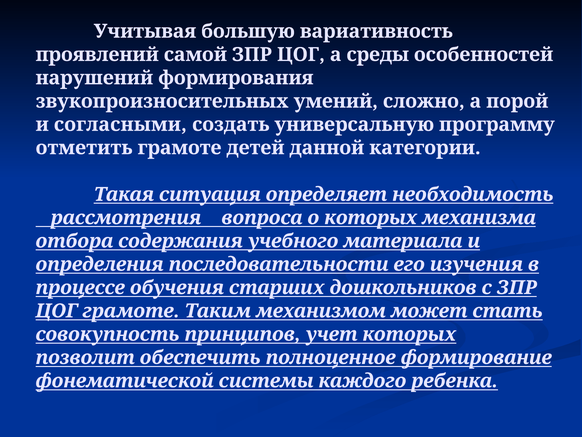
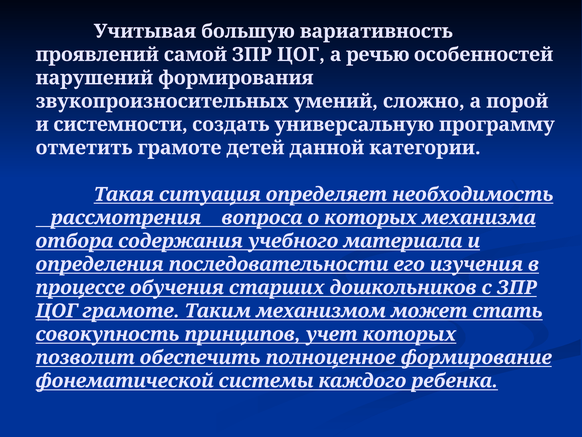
среды: среды -> речью
согласными: согласными -> системности
